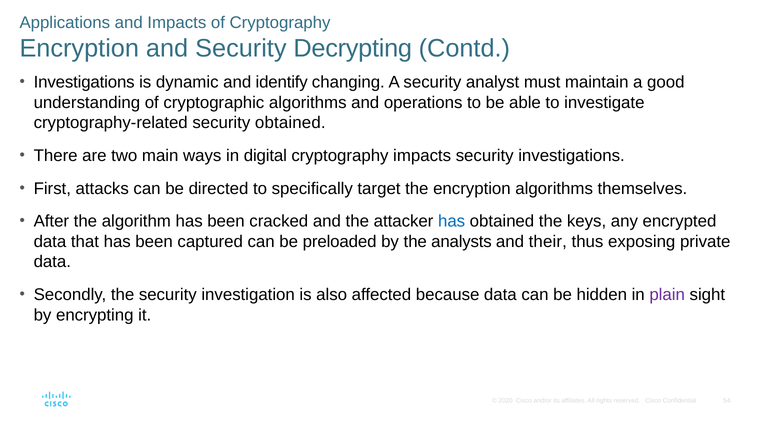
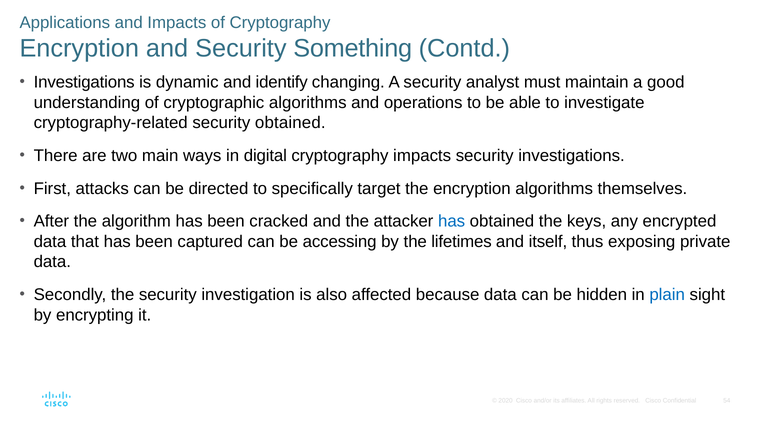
Decrypting: Decrypting -> Something
preloaded: preloaded -> accessing
analysts: analysts -> lifetimes
their: their -> itself
plain colour: purple -> blue
